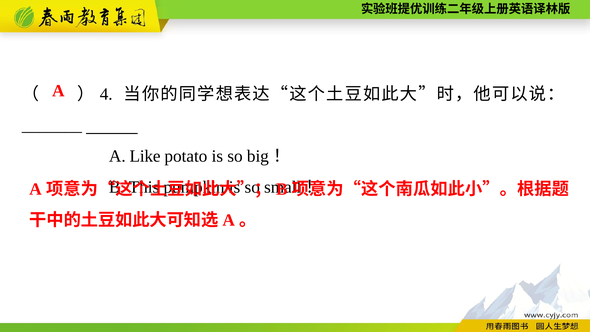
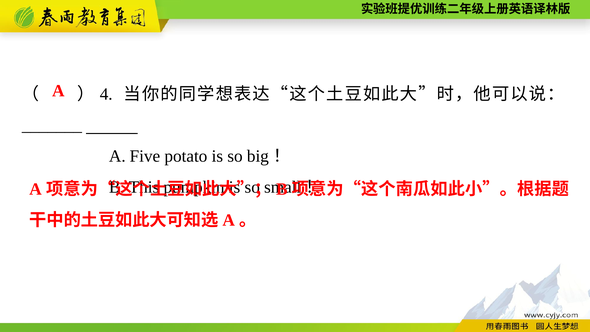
Like: Like -> Five
